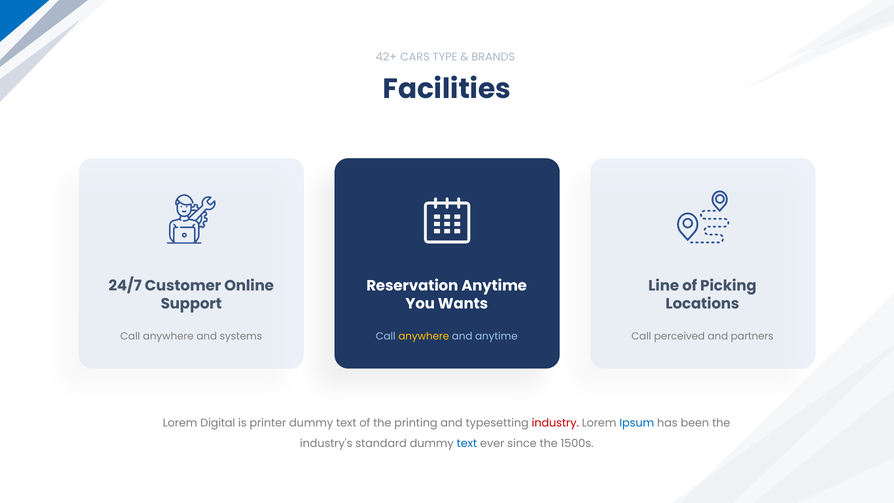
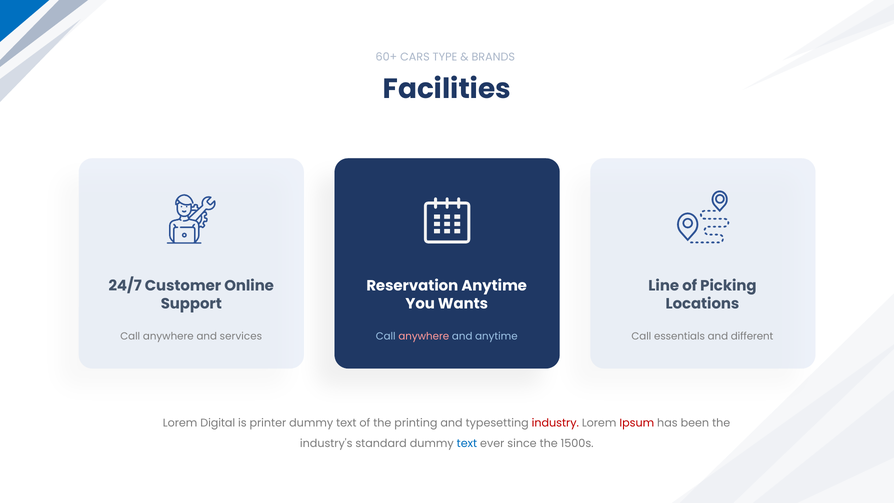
42+: 42+ -> 60+
systems: systems -> services
anywhere at (424, 336) colour: yellow -> pink
perceived: perceived -> essentials
partners: partners -> different
Ipsum colour: blue -> red
